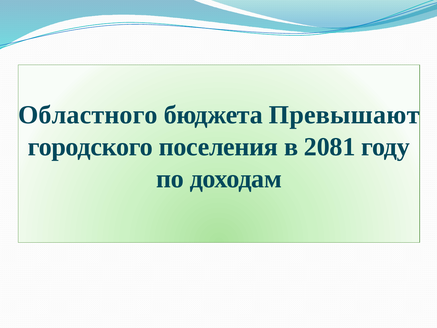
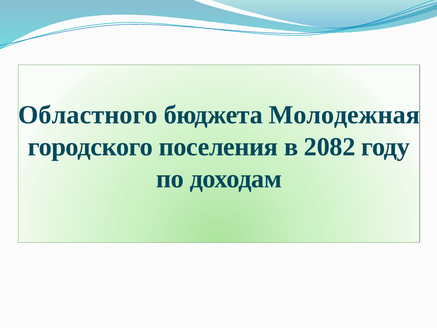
Превышают: Превышают -> Молодежная
2081: 2081 -> 2082
